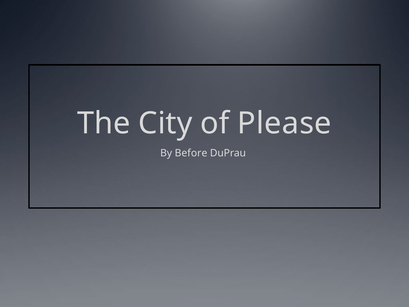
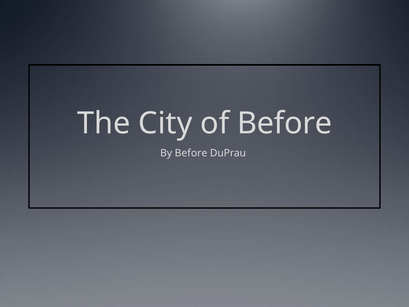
of Please: Please -> Before
